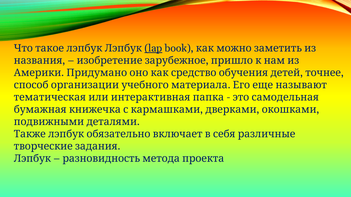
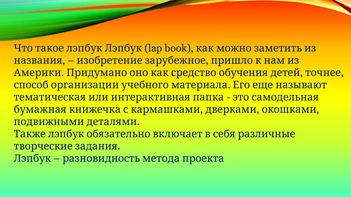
lap underline: present -> none
